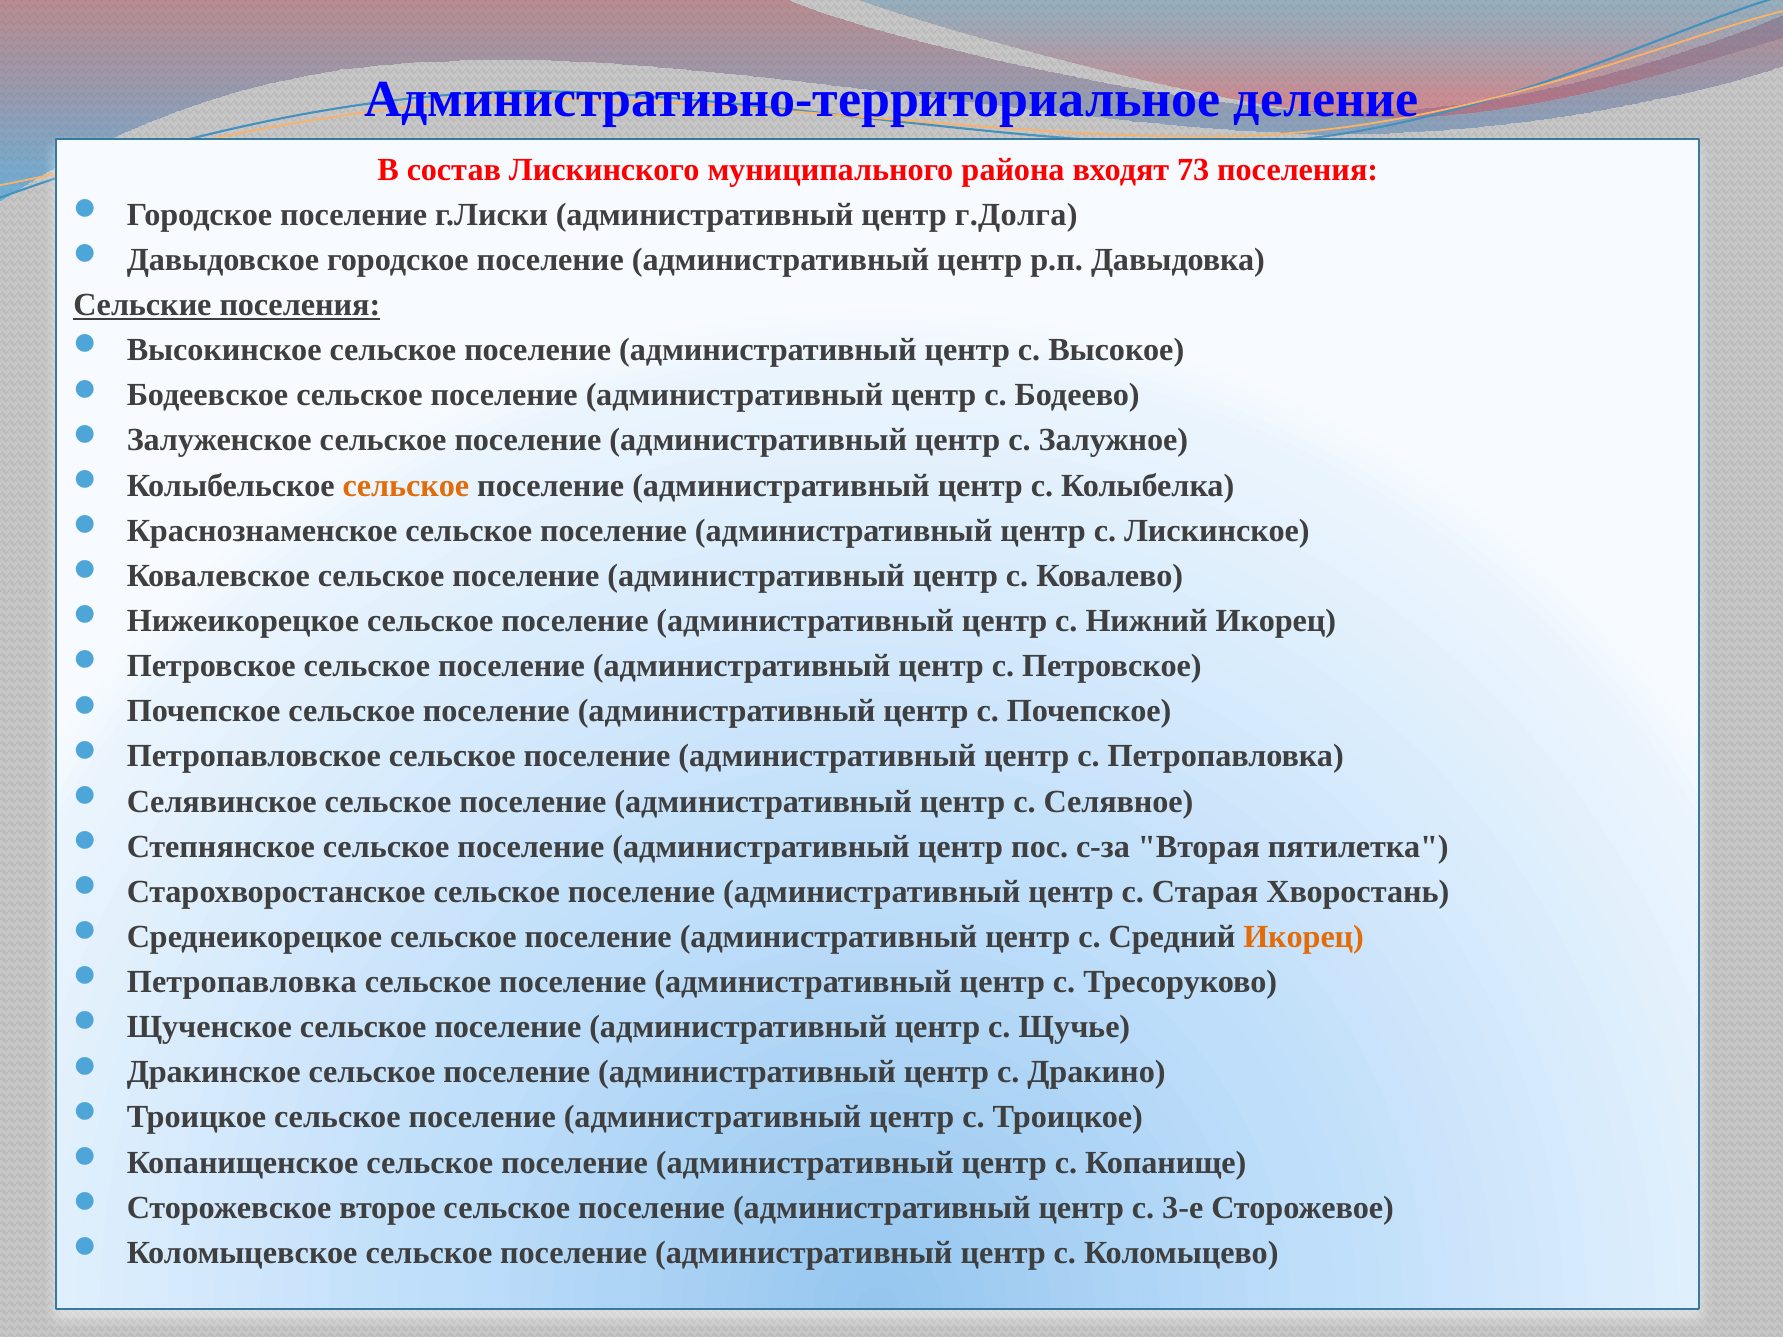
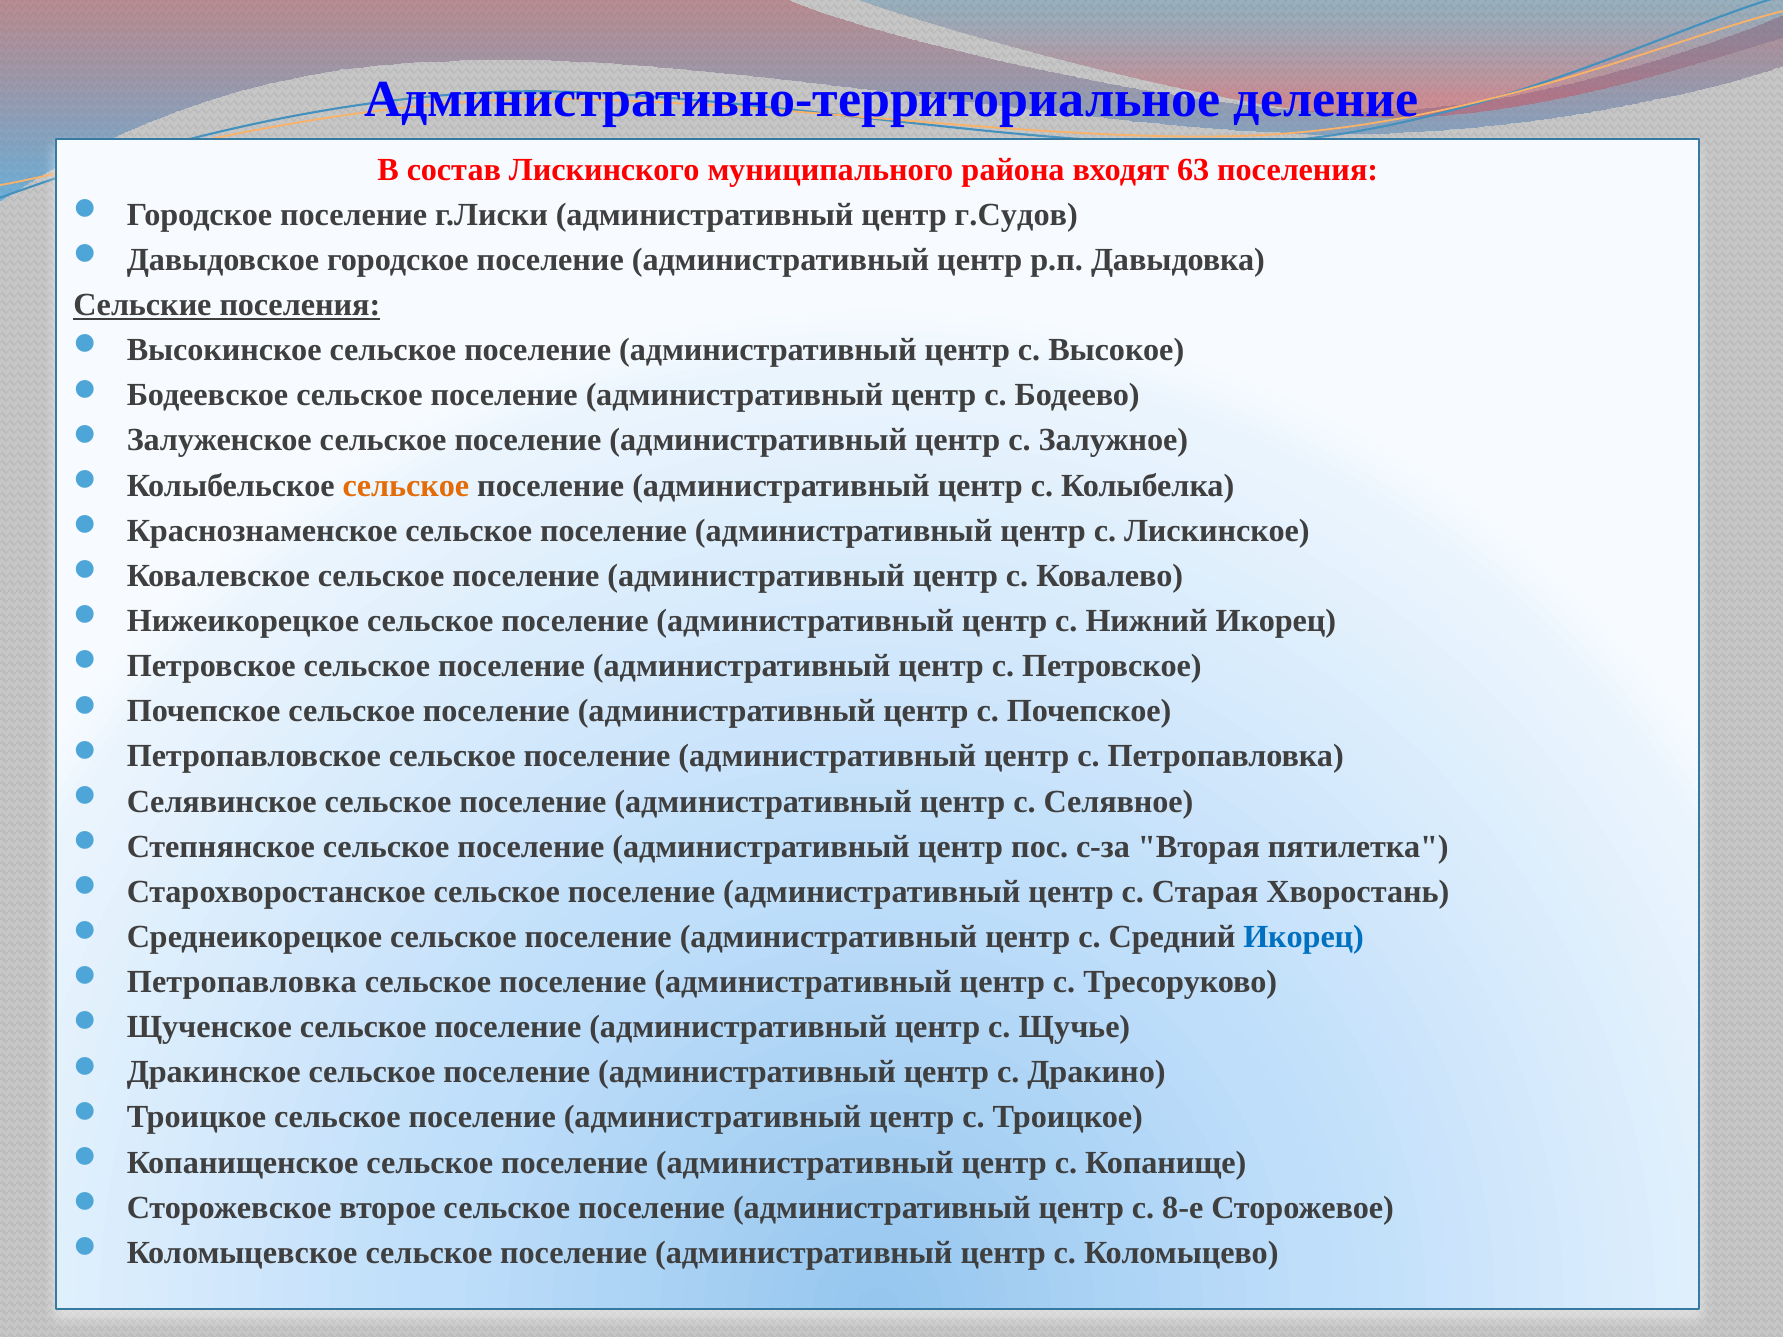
73: 73 -> 63
г.Долга: г.Долга -> г.Судов
Икорец at (1304, 937) colour: orange -> blue
3-е: 3-е -> 8-е
